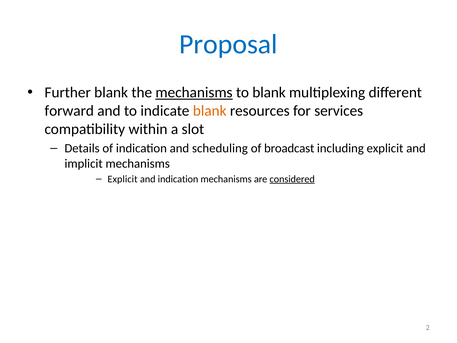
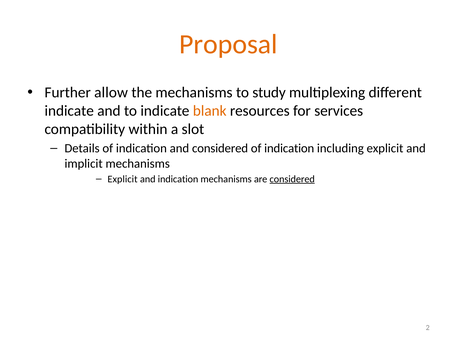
Proposal colour: blue -> orange
Further blank: blank -> allow
mechanisms at (194, 92) underline: present -> none
to blank: blank -> study
forward at (69, 111): forward -> indicate
and scheduling: scheduling -> considered
broadcast at (289, 148): broadcast -> indication
